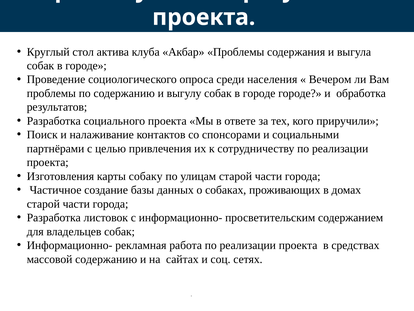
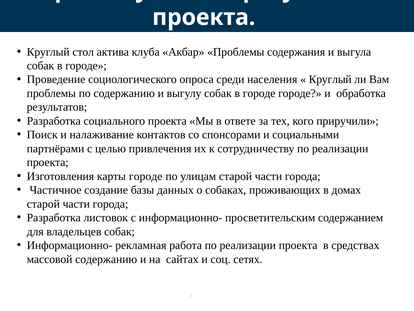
Вечером at (330, 79): Вечером -> Круглый
карты собаку: собаку -> городе
